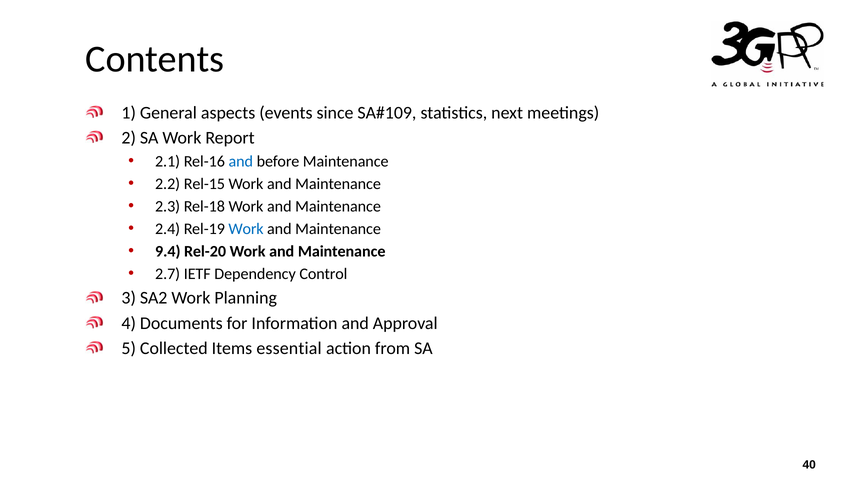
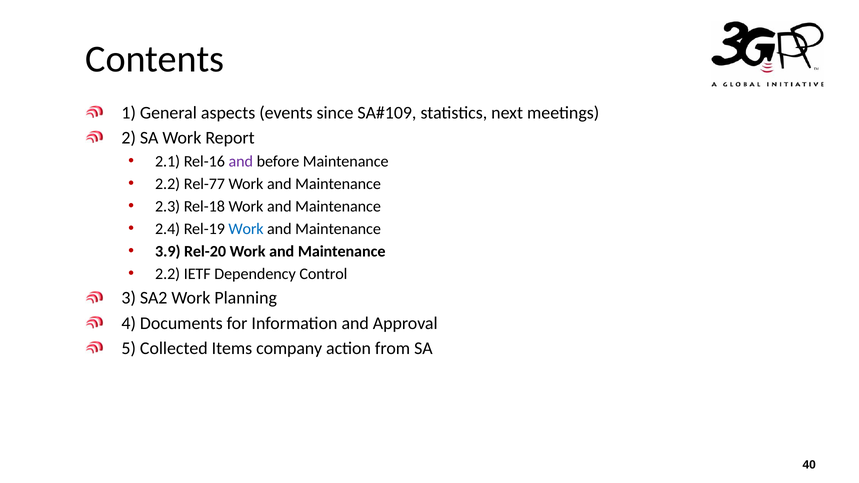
and at (241, 161) colour: blue -> purple
Rel-15: Rel-15 -> Rel-77
9.4: 9.4 -> 3.9
2.7 at (168, 274): 2.7 -> 2.2
essential: essential -> company
